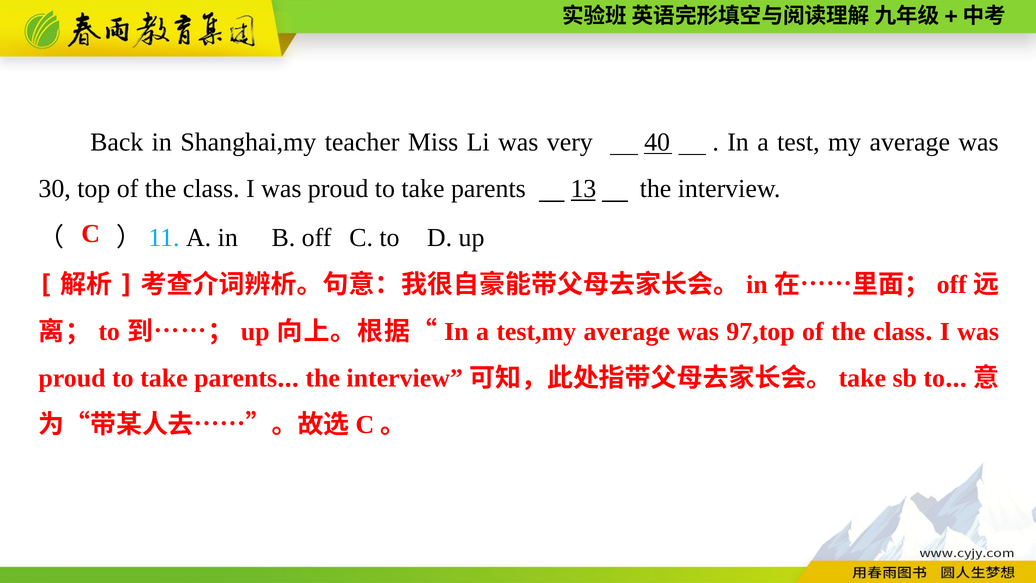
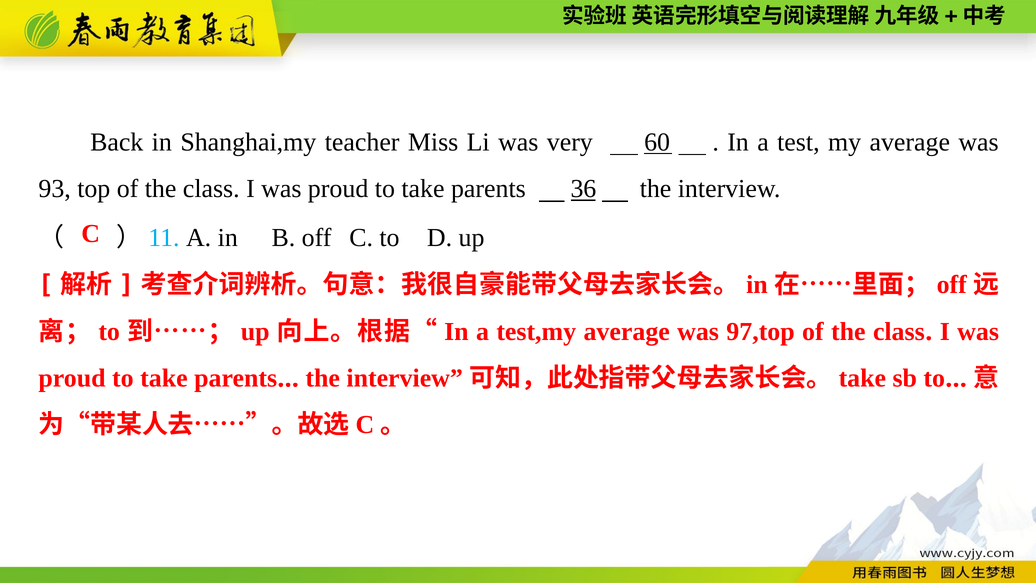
40: 40 -> 60
30: 30 -> 93
13: 13 -> 36
